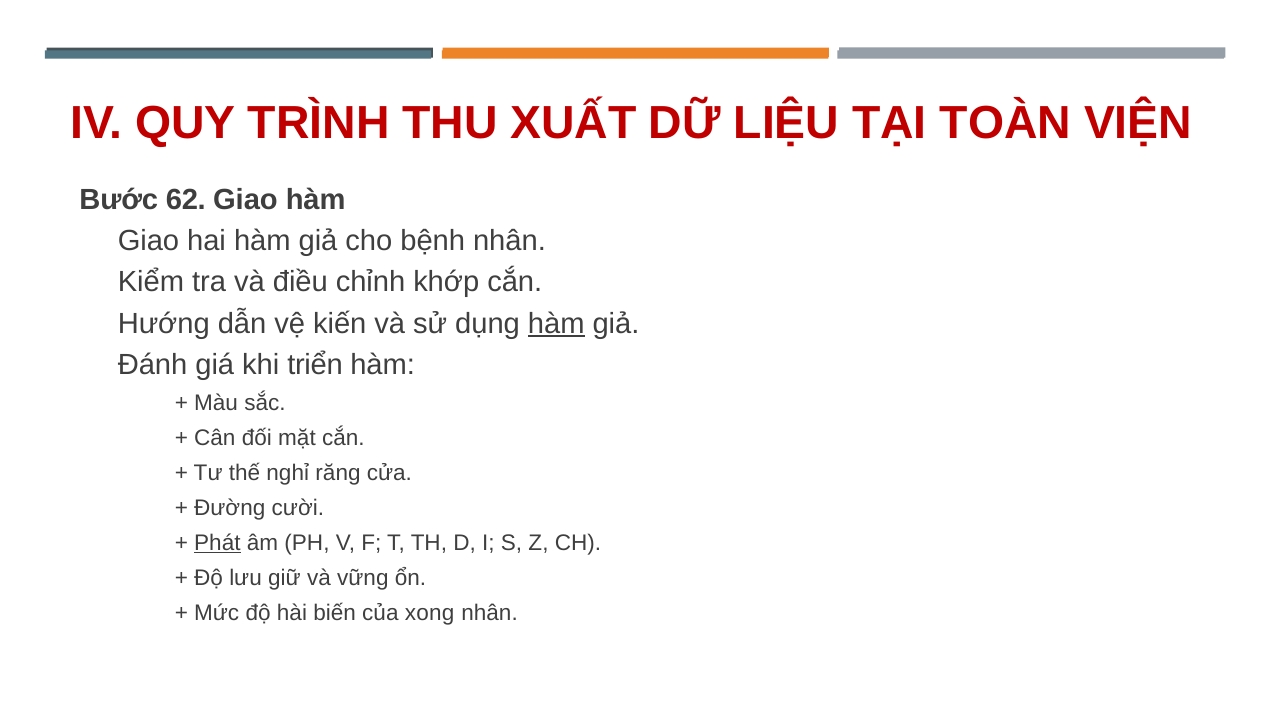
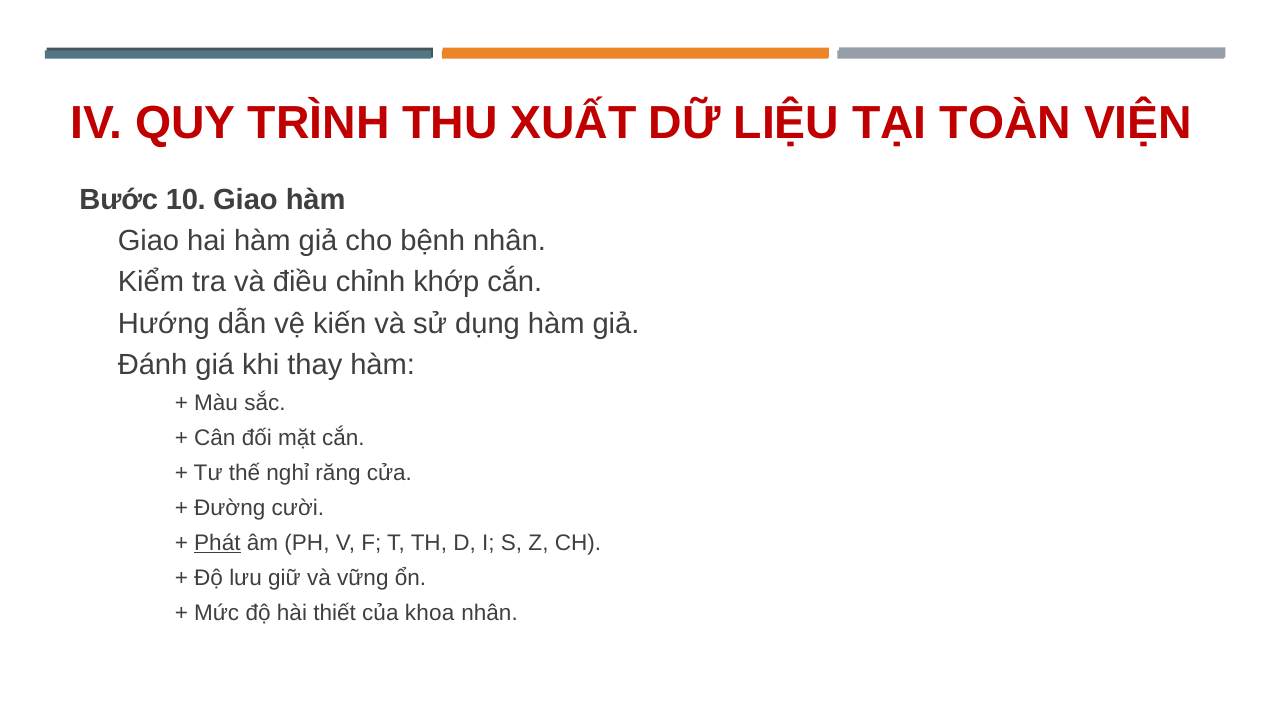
62: 62 -> 10
hàm at (556, 324) underline: present -> none
triển: triển -> thay
biến: biến -> thiết
xong: xong -> khoa
